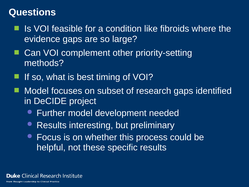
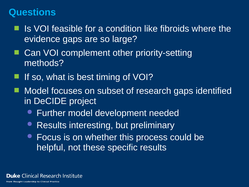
Questions colour: white -> light blue
